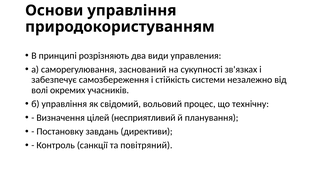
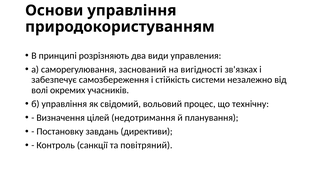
сукупності: сукупності -> вигідності
несприятливий: несприятливий -> недотримання
